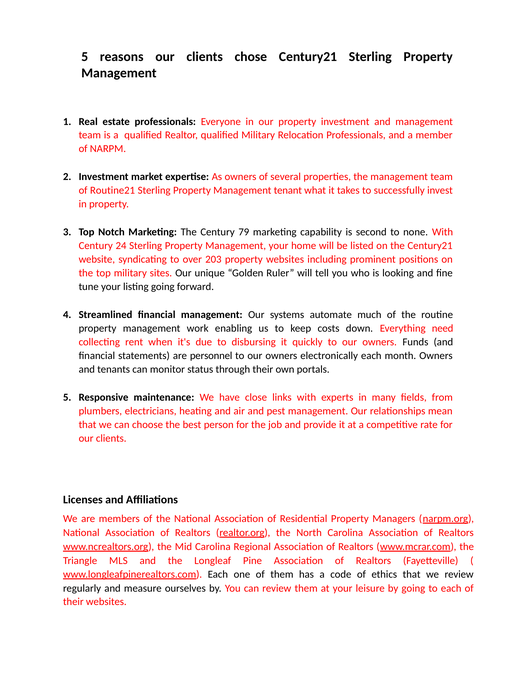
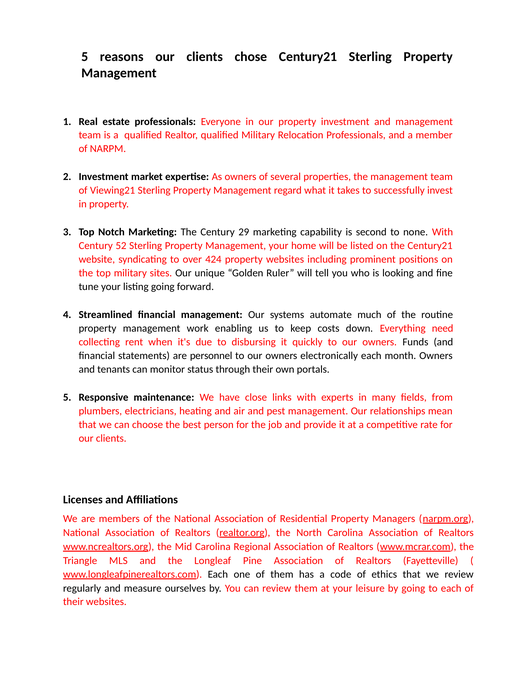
Routine21: Routine21 -> Viewing21
tenant: tenant -> regard
79: 79 -> 29
24: 24 -> 52
203: 203 -> 424
